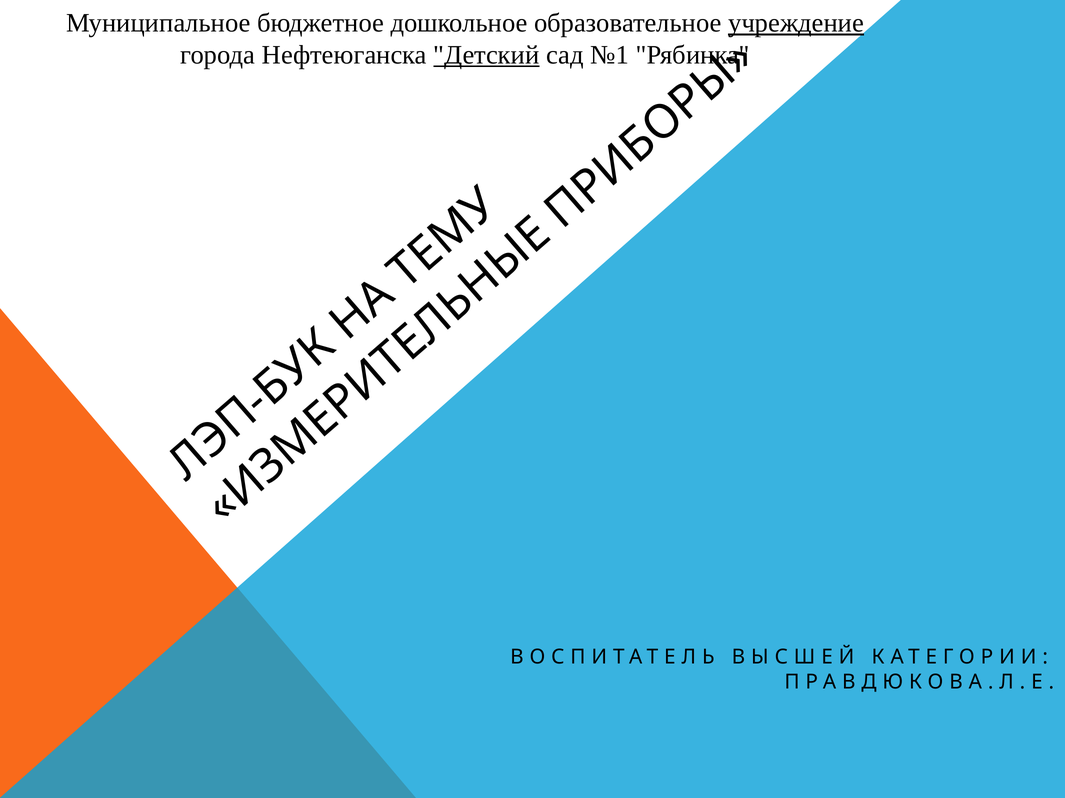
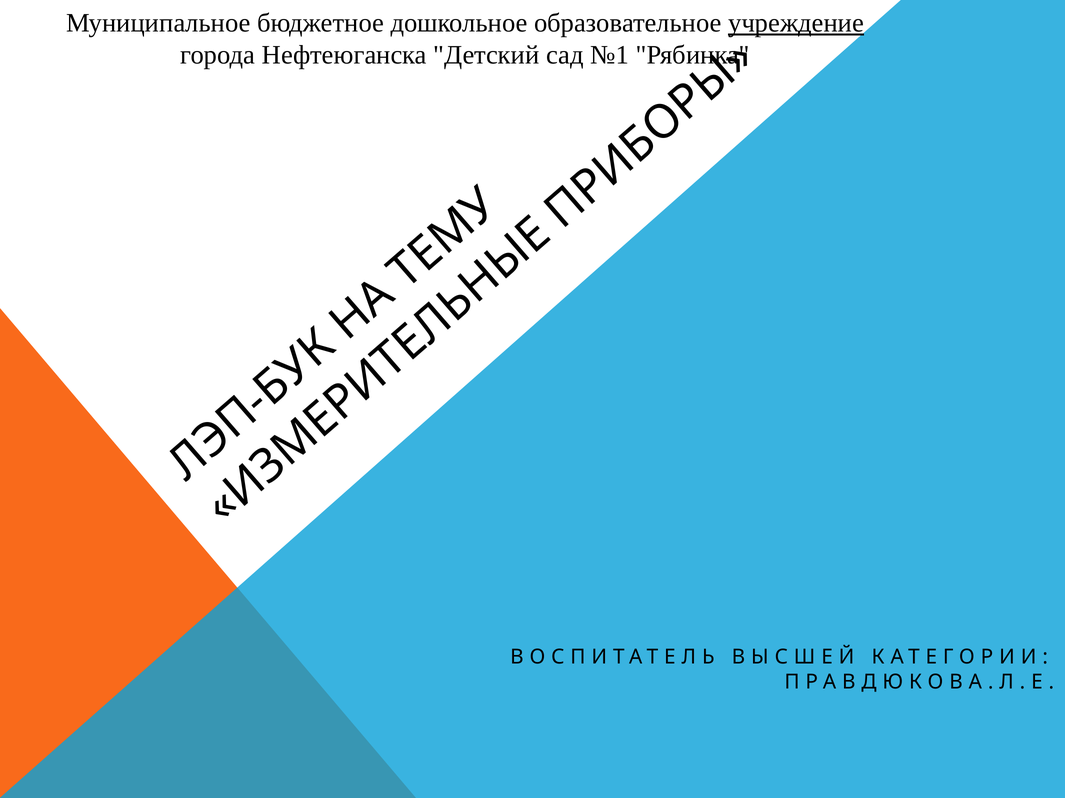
Детский underline: present -> none
